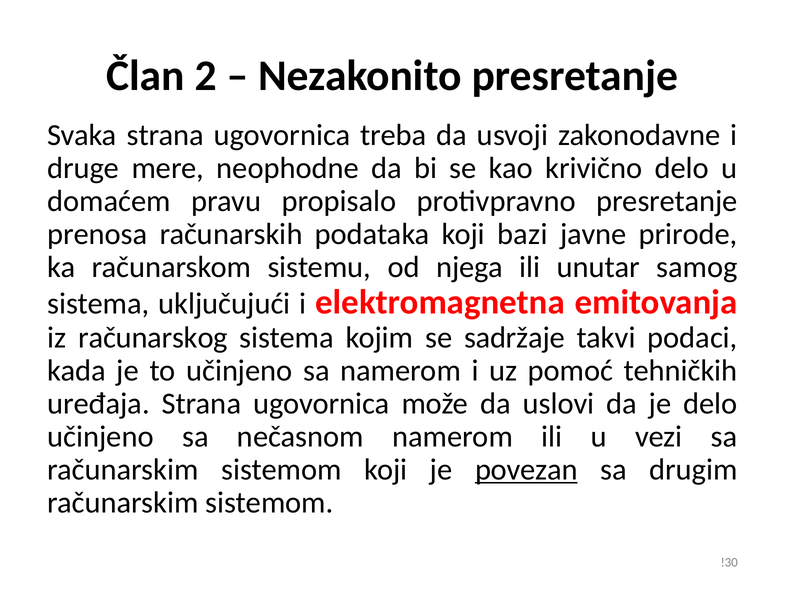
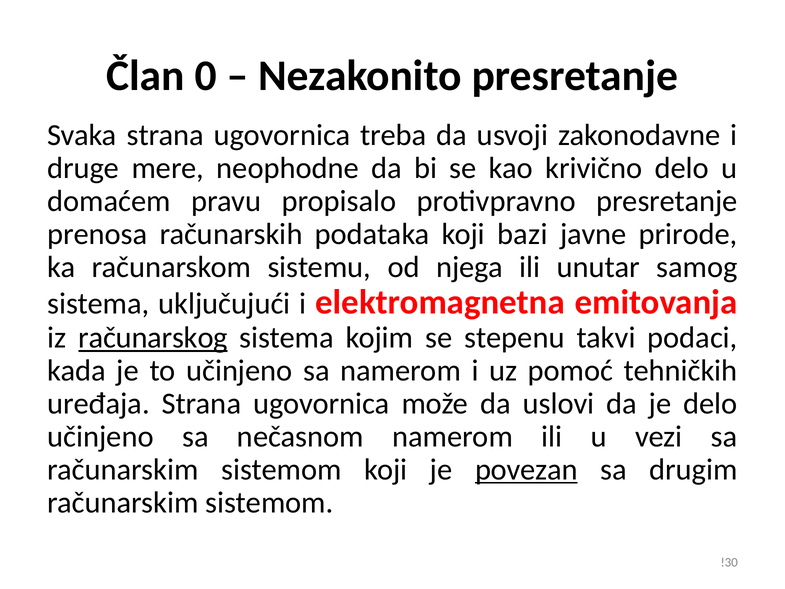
2: 2 -> 0
računarskog underline: none -> present
sadržaje: sadržaje -> stepenu
